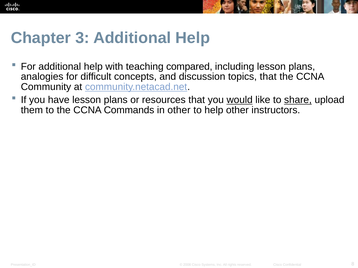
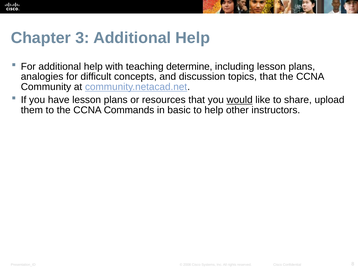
compared: compared -> determine
share underline: present -> none
in other: other -> basic
